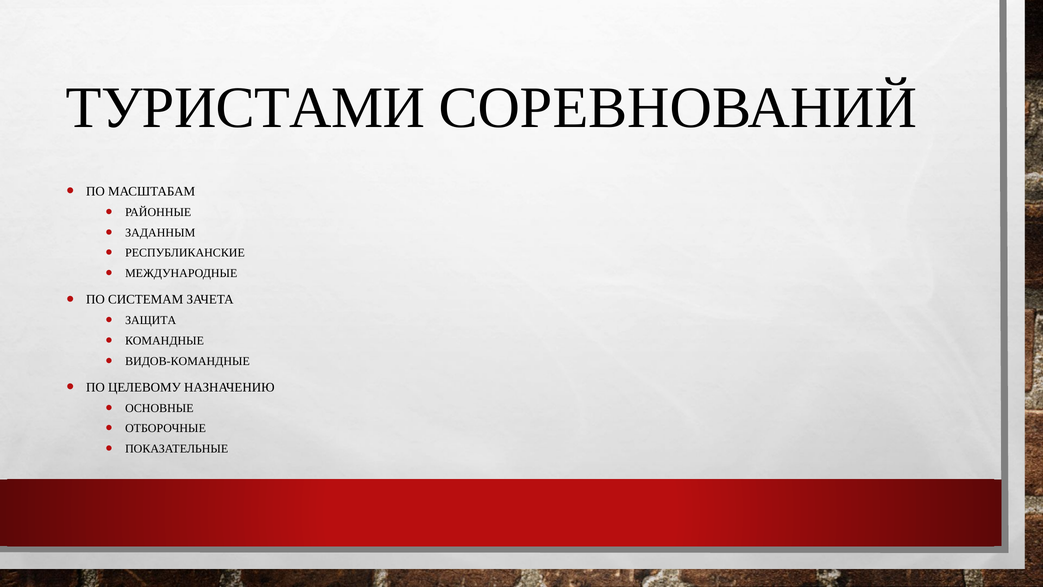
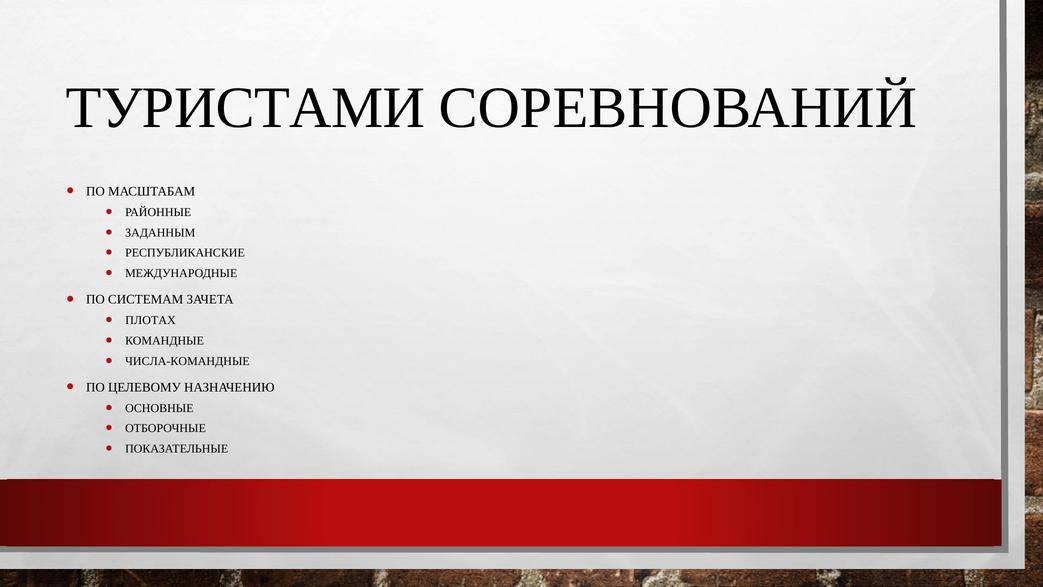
ЗАЩИТА: ЗАЩИТА -> ПЛОТАХ
ВИДОВ-КОМАНДНЫЕ: ВИДОВ-КОМАНДНЫЕ -> ЧИСЛА-КОМАНДНЫЕ
